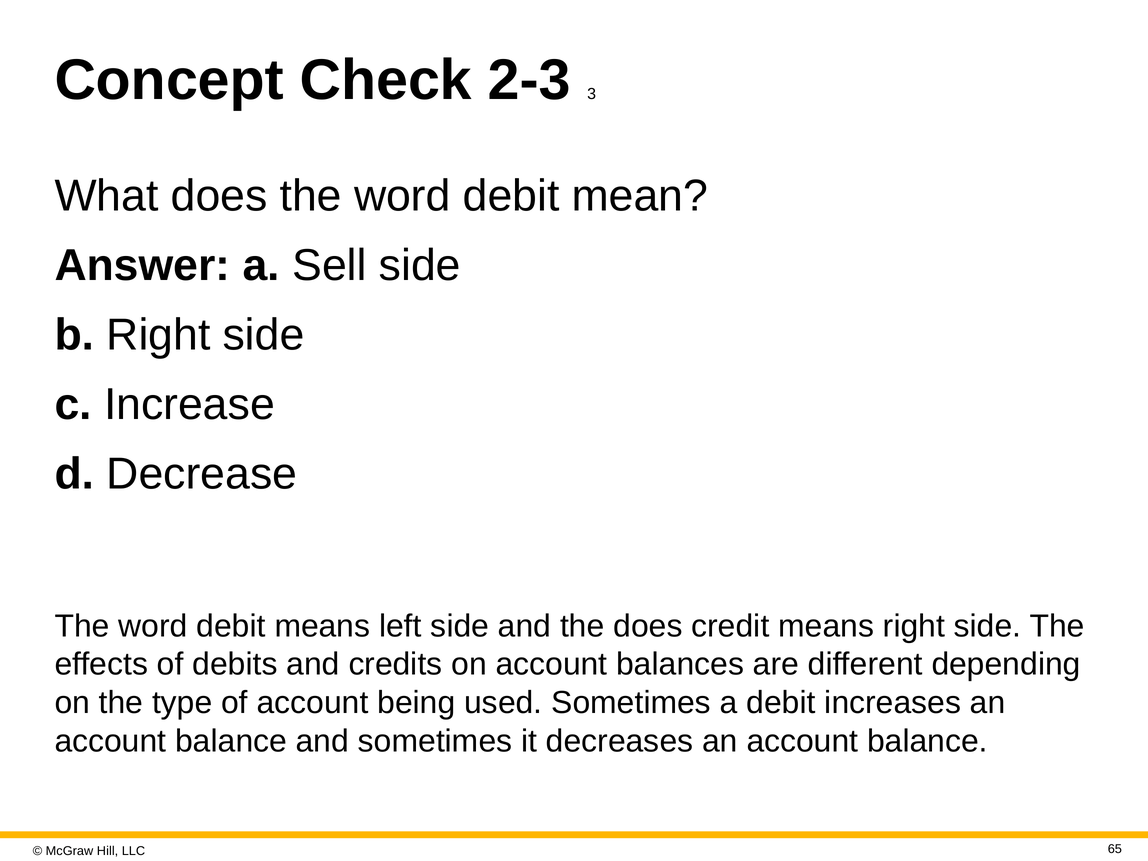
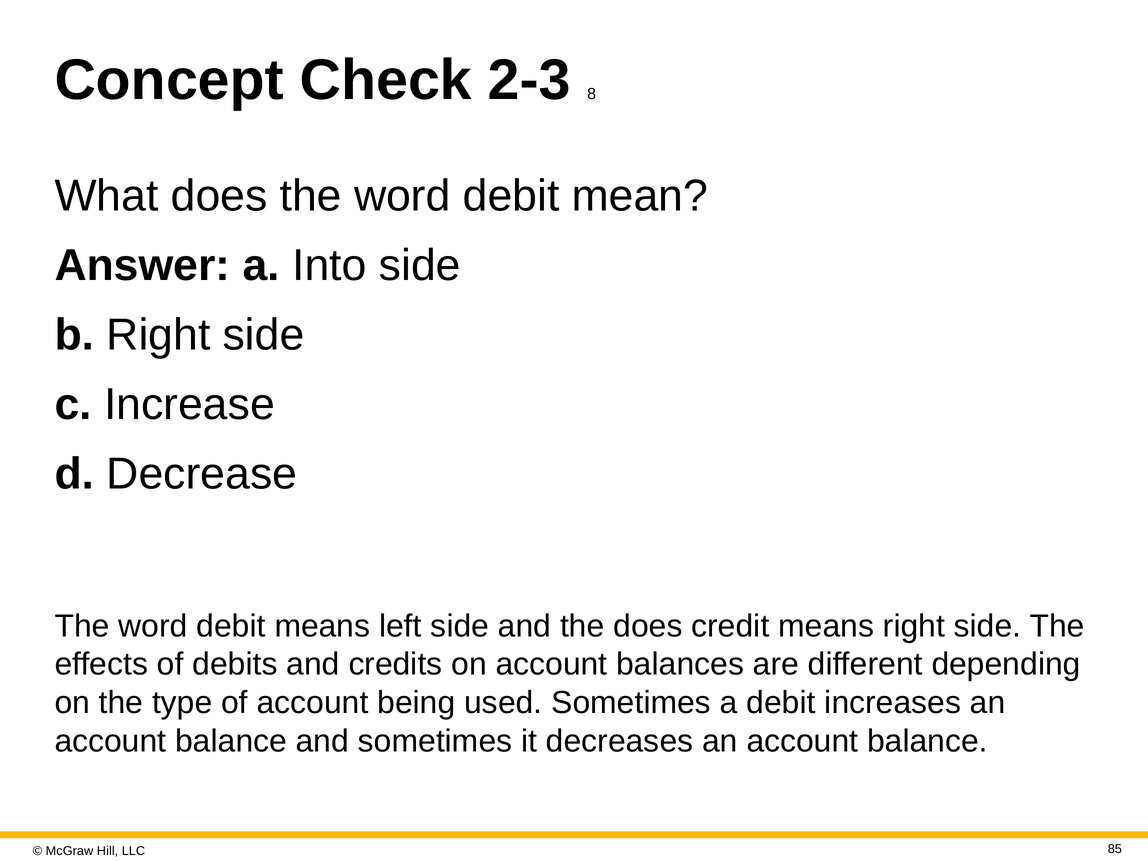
3: 3 -> 8
Sell: Sell -> Into
65: 65 -> 85
